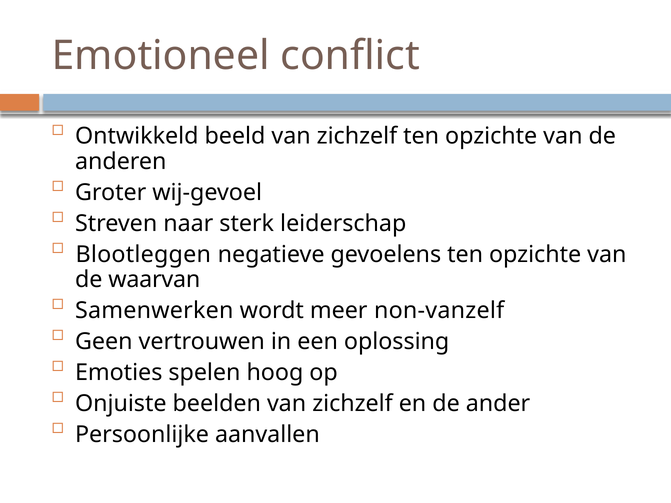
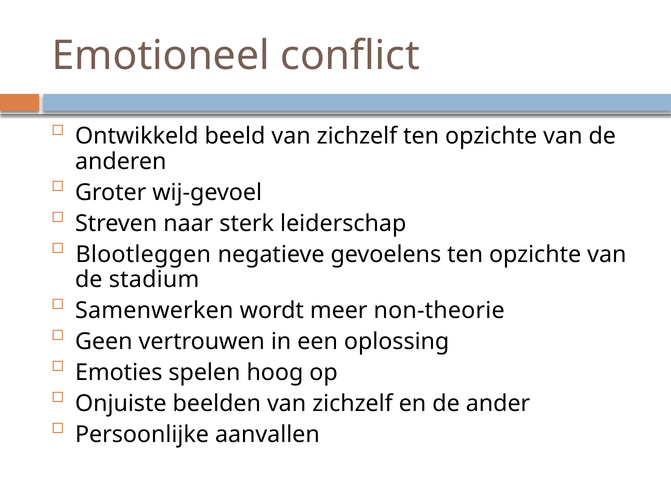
waarvan: waarvan -> stadium
non-vanzelf: non-vanzelf -> non-theorie
